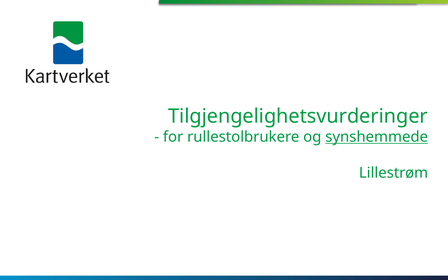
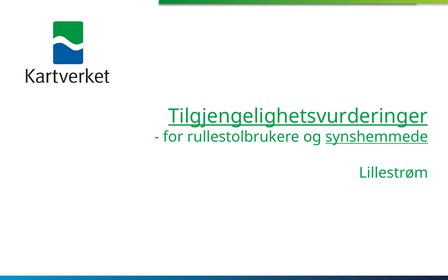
Tilgjengelighetsvurderinger underline: none -> present
